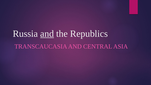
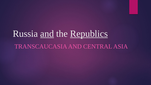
Republics underline: none -> present
